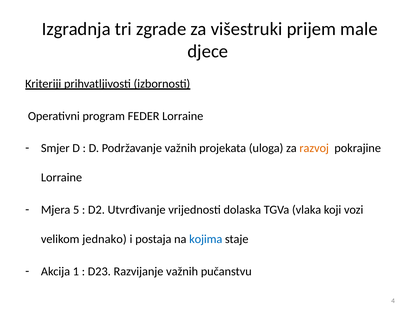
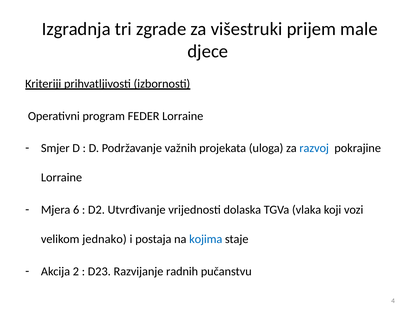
razvoj colour: orange -> blue
5: 5 -> 6
1: 1 -> 2
Razvijanje važnih: važnih -> radnih
